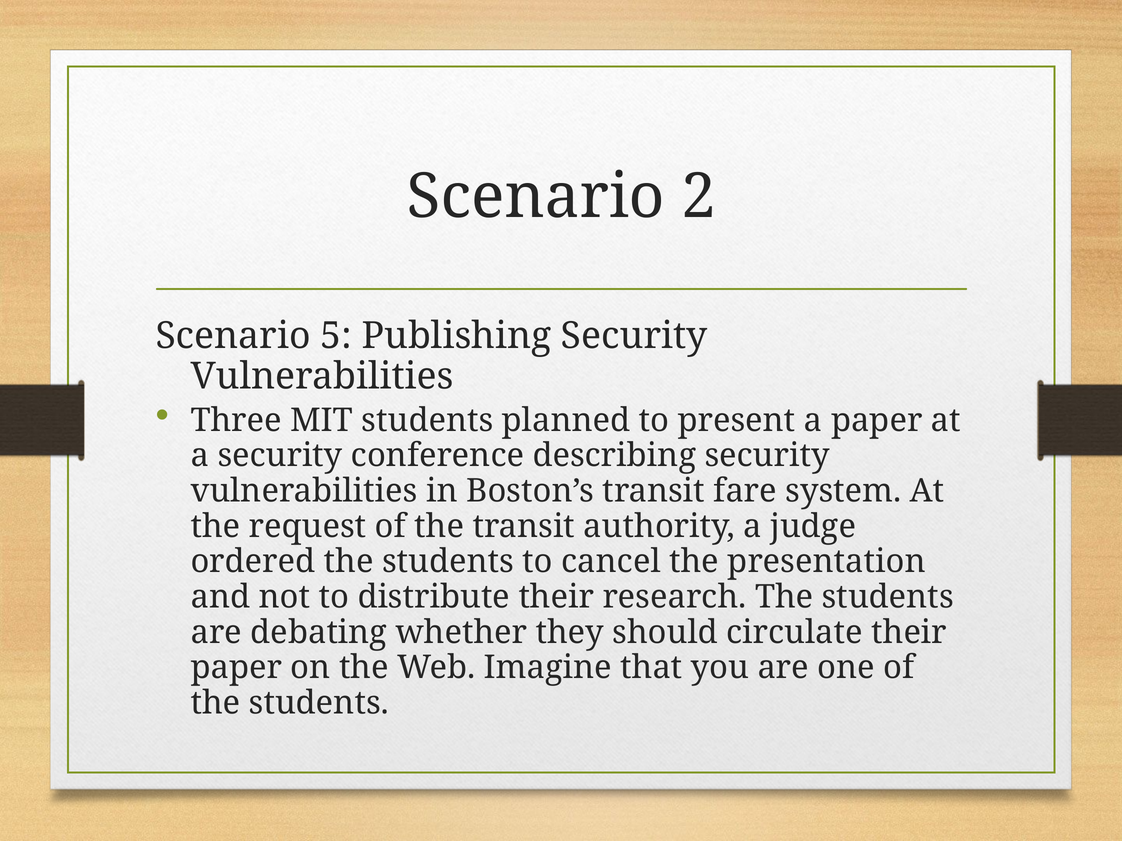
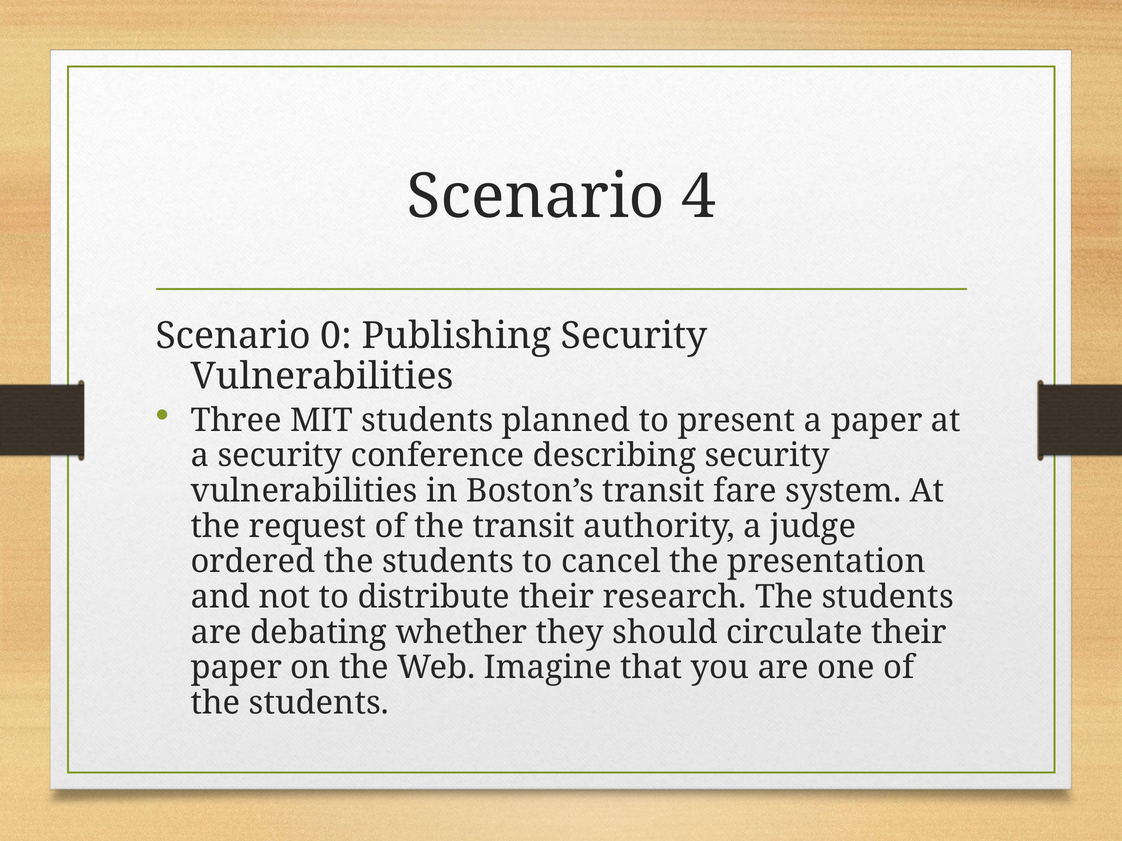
2: 2 -> 4
5: 5 -> 0
